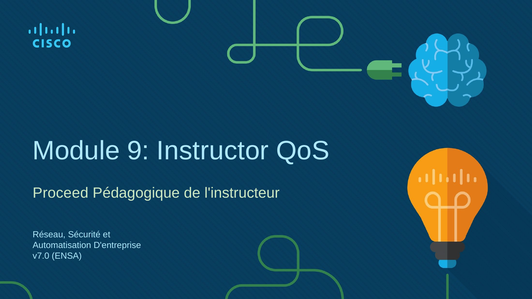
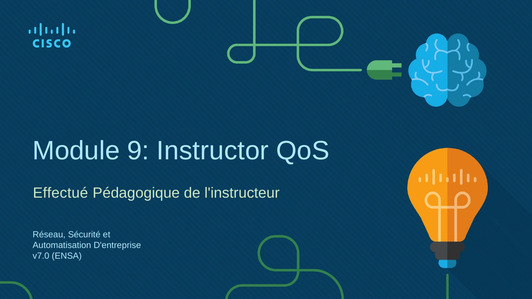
Proceed: Proceed -> Effectué
